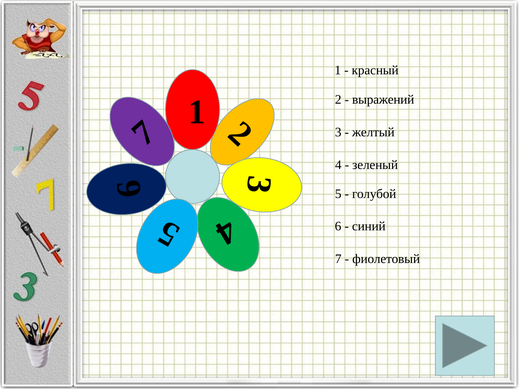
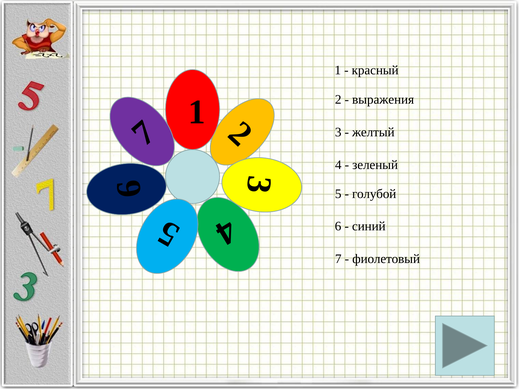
выражений: выражений -> выражения
